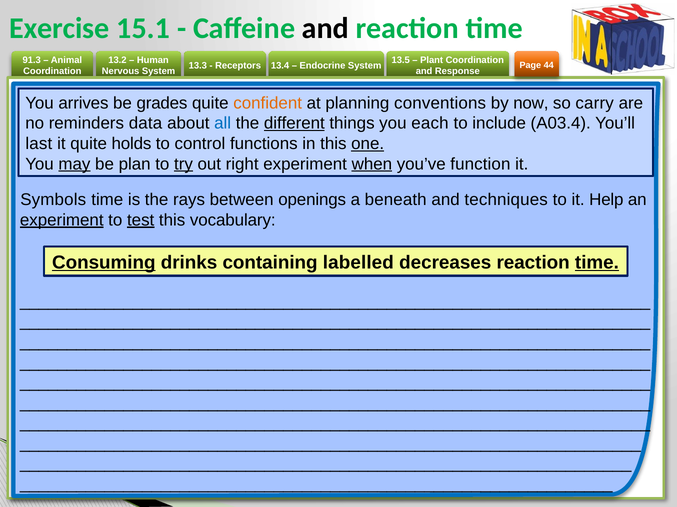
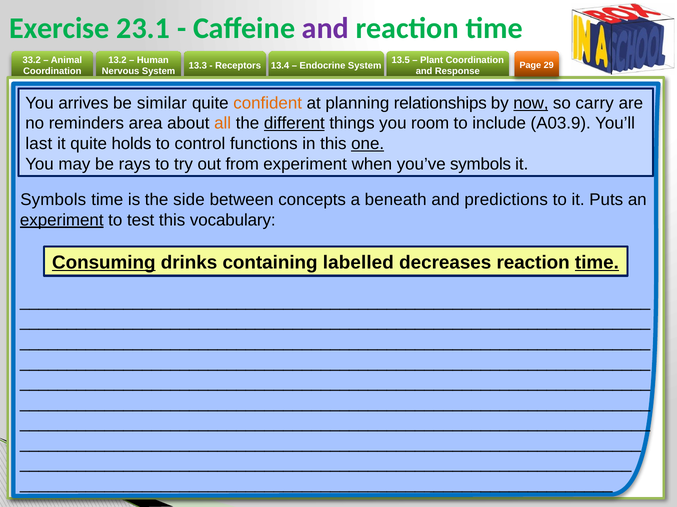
15.1: 15.1 -> 23.1
and at (325, 29) colour: black -> purple
91.3: 91.3 -> 33.2
44: 44 -> 29
grades: grades -> similar
conventions: conventions -> relationships
now underline: none -> present
data: data -> area
all colour: blue -> orange
each: each -> room
A03.4: A03.4 -> A03.9
may underline: present -> none
plan: plan -> rays
try underline: present -> none
right: right -> from
when underline: present -> none
you’ve function: function -> symbols
rays: rays -> side
openings: openings -> concepts
techniques: techniques -> predictions
Help: Help -> Puts
test underline: present -> none
